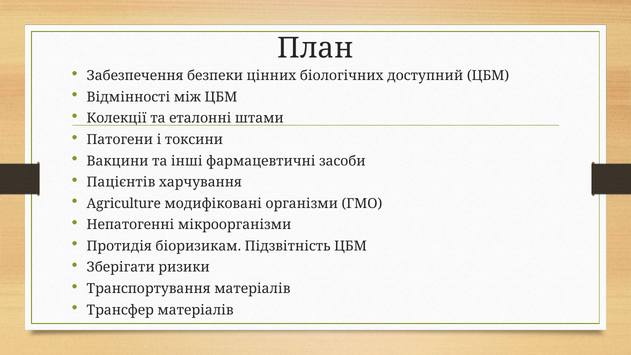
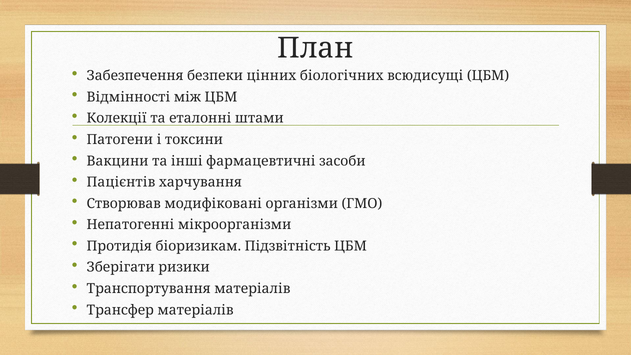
доступний: доступний -> всюдисущі
Agriculture: Agriculture -> Створював
